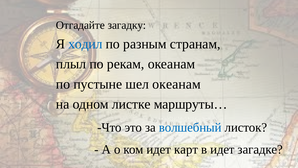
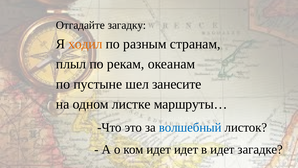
ходил colour: blue -> orange
шел океанам: океанам -> занесите
идет карт: карт -> идет
